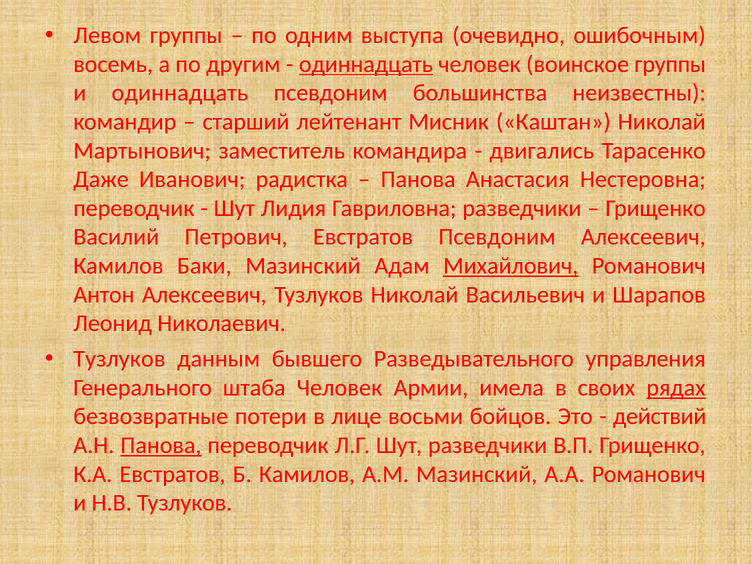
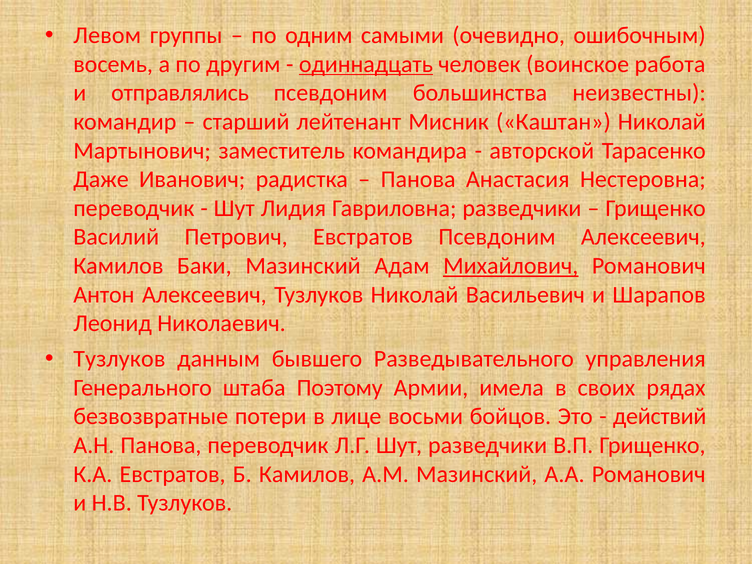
выступа: выступа -> самыми
воинское группы: группы -> работа
и одиннадцать: одиннадцать -> отправлялись
двигались: двигались -> авторской
штаба Человек: Человек -> Поэтому
рядах underline: present -> none
Панова at (161, 445) underline: present -> none
